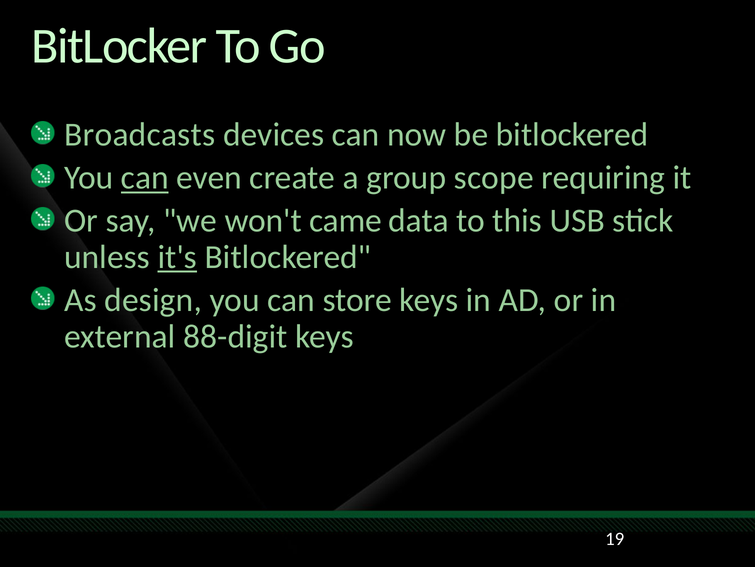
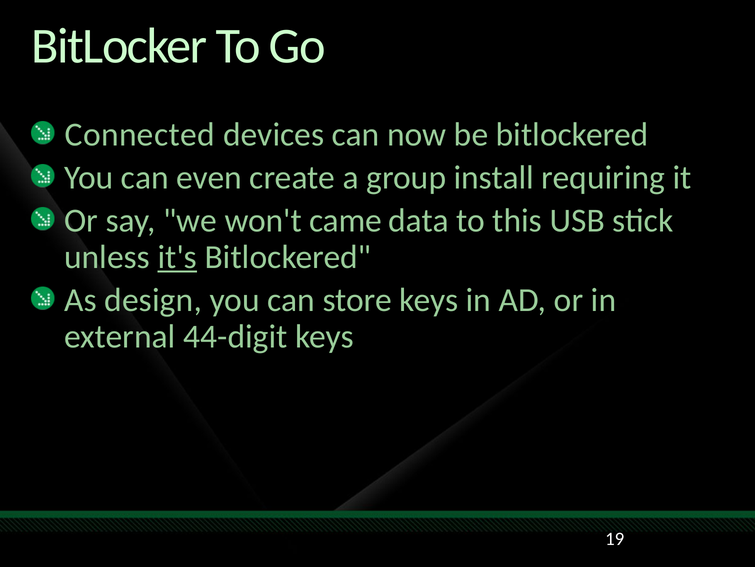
Broadcasts: Broadcasts -> Connected
can at (145, 178) underline: present -> none
scope: scope -> install
88-digit: 88-digit -> 44-digit
